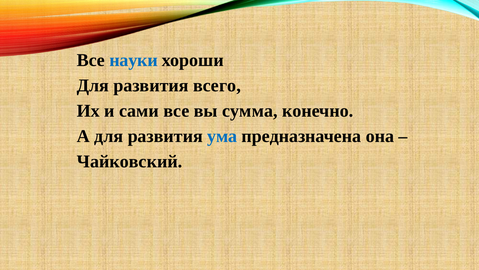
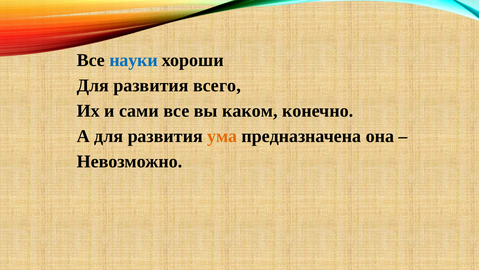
сумма: сумма -> каком
ума colour: blue -> orange
Чайковский: Чайковский -> Невозможно
